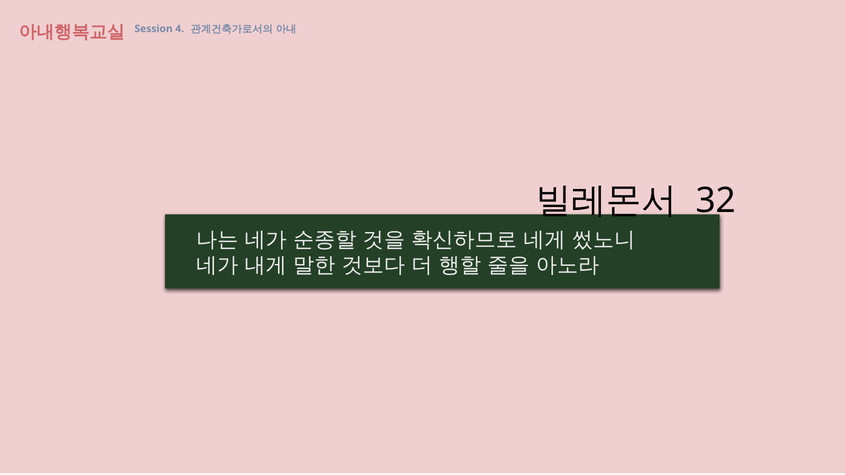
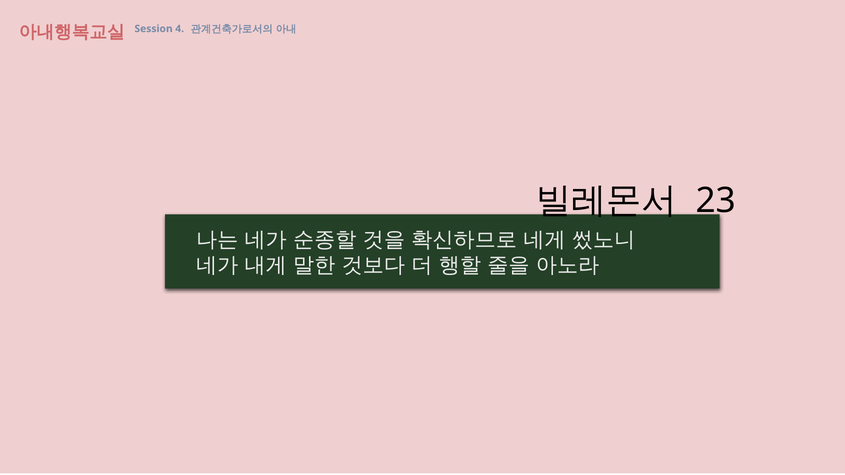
32: 32 -> 23
